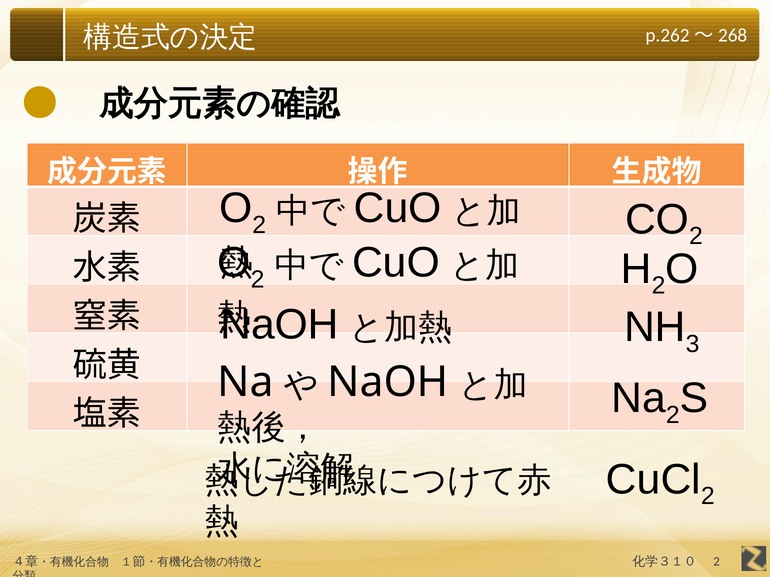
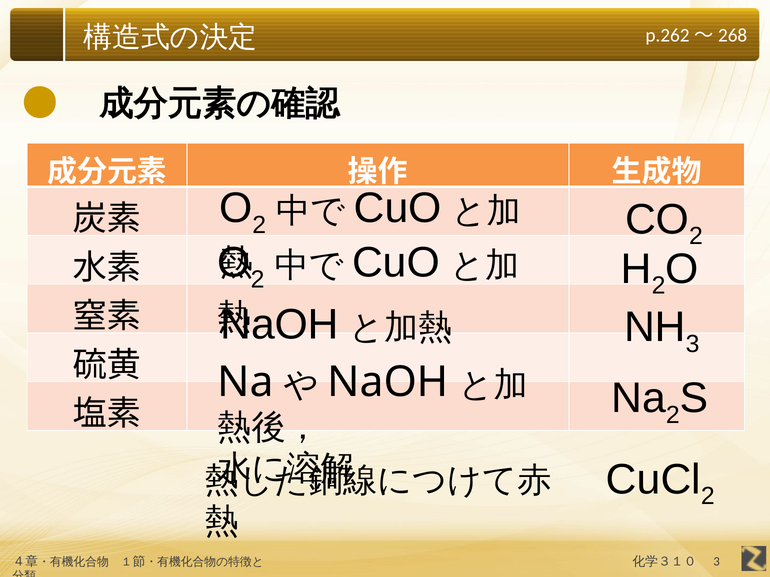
2 at (717, 562): 2 -> 3
